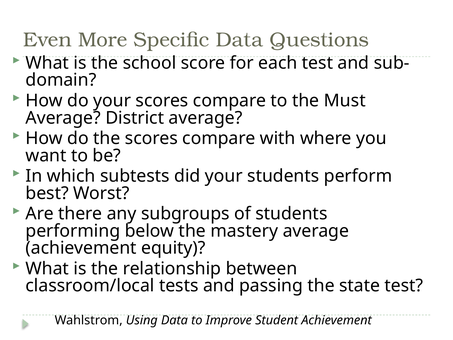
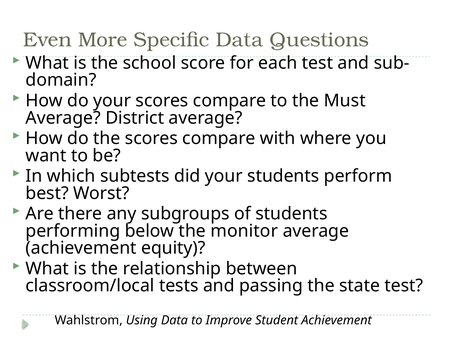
mastery: mastery -> monitor
